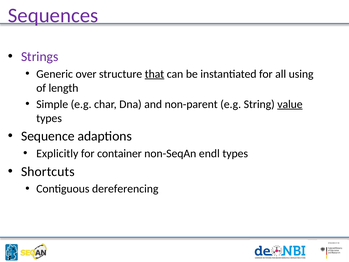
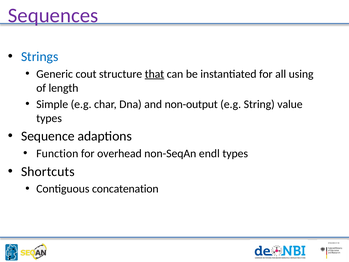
Strings colour: purple -> blue
over: over -> cout
non-parent: non-parent -> non-output
value underline: present -> none
Explicitly: Explicitly -> Function
container: container -> overhead
dereferencing: dereferencing -> concatenation
